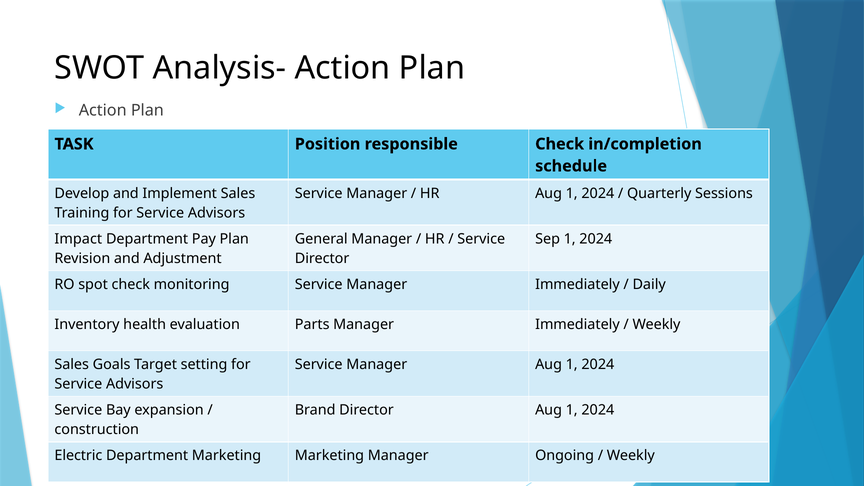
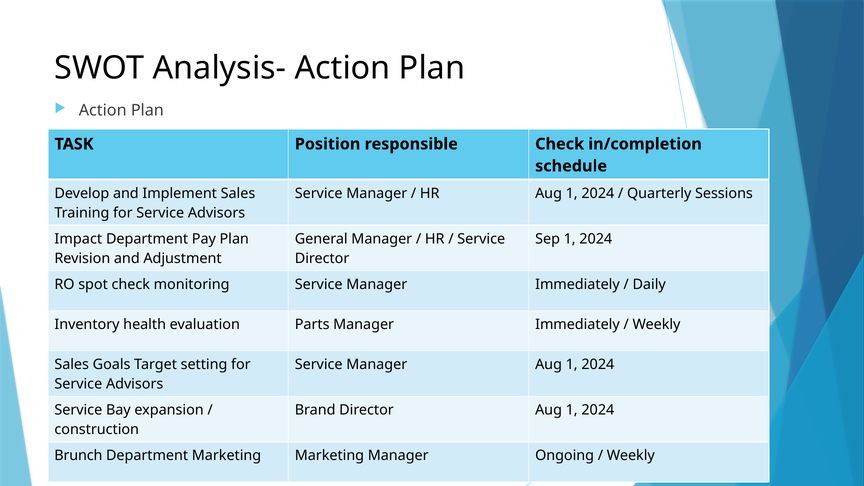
Electric: Electric -> Brunch
